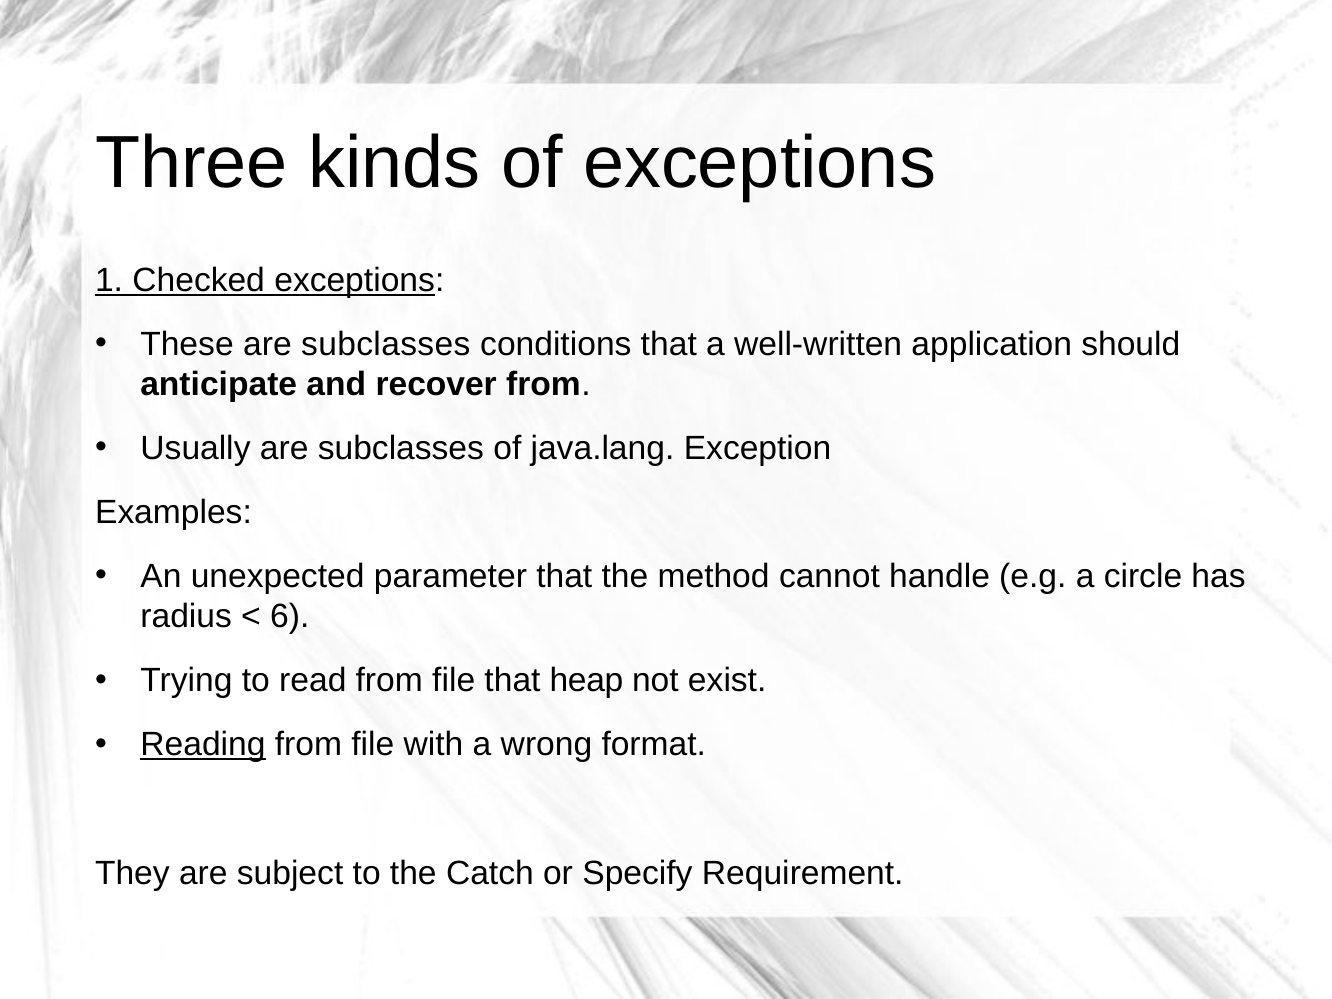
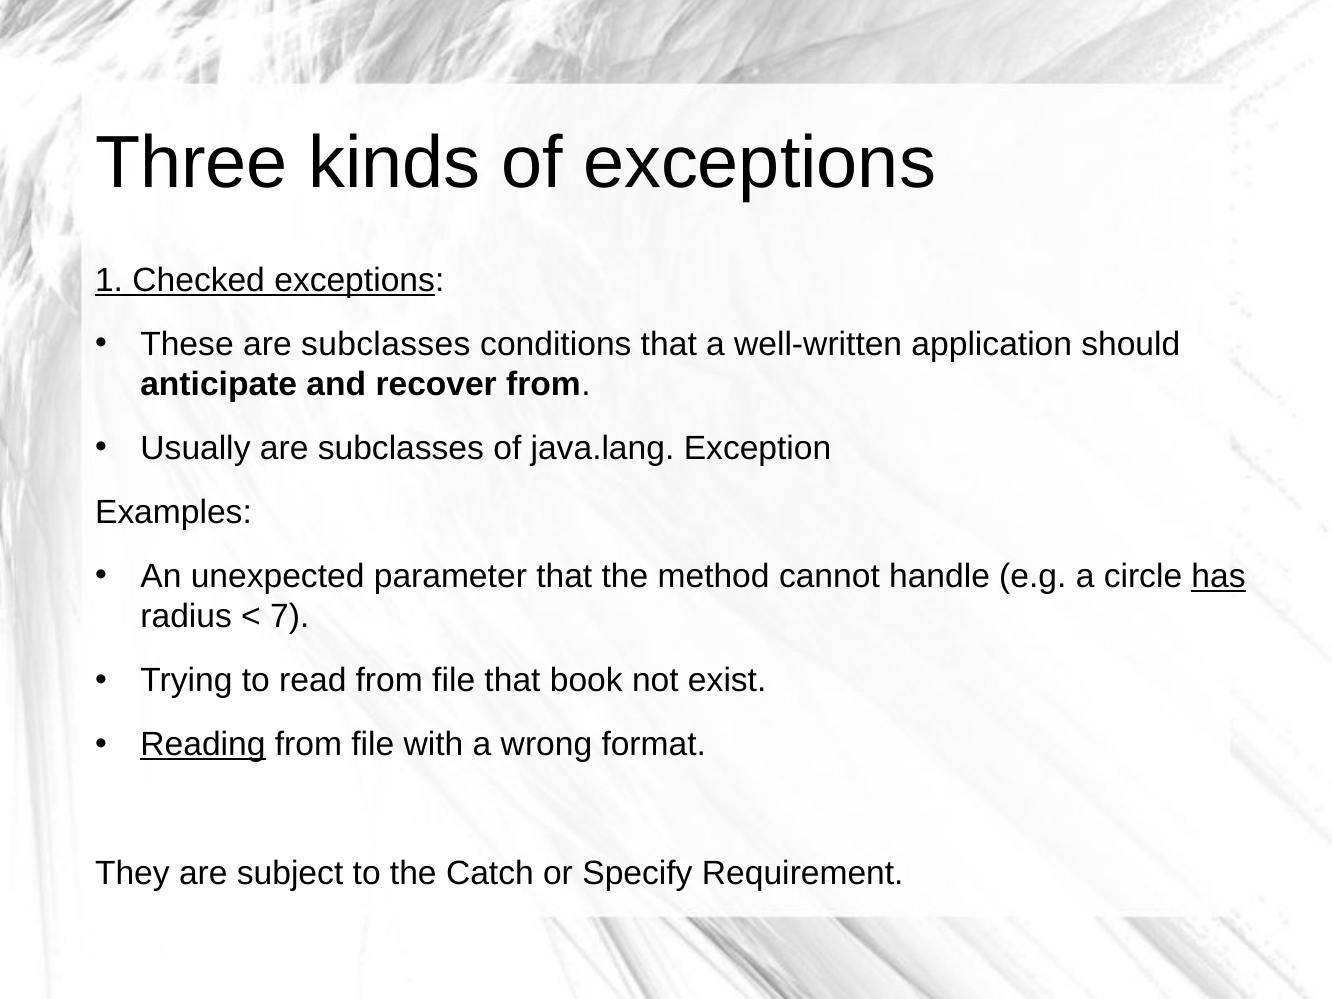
has underline: none -> present
6: 6 -> 7
heap: heap -> book
